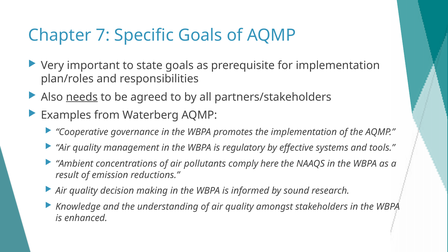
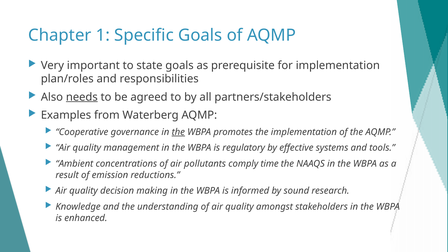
7: 7 -> 1
the at (178, 132) underline: none -> present
here: here -> time
